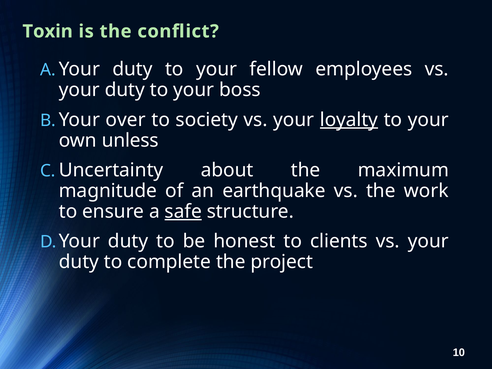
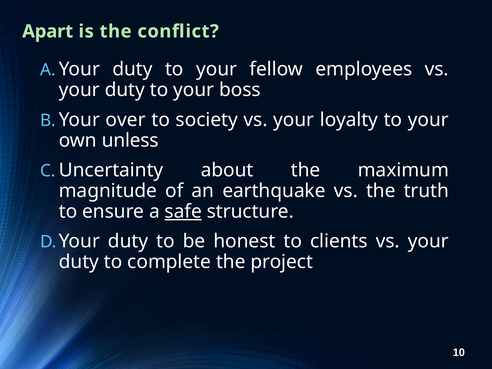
Toxin: Toxin -> Apart
loyalty underline: present -> none
work: work -> truth
